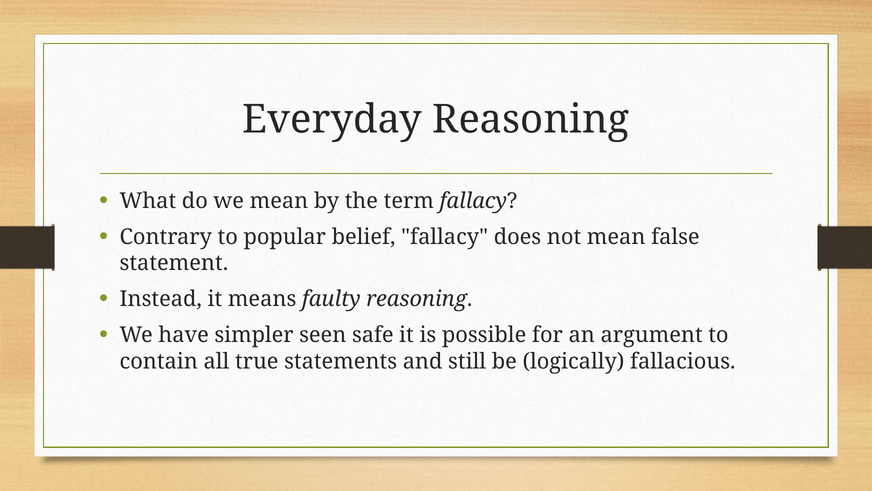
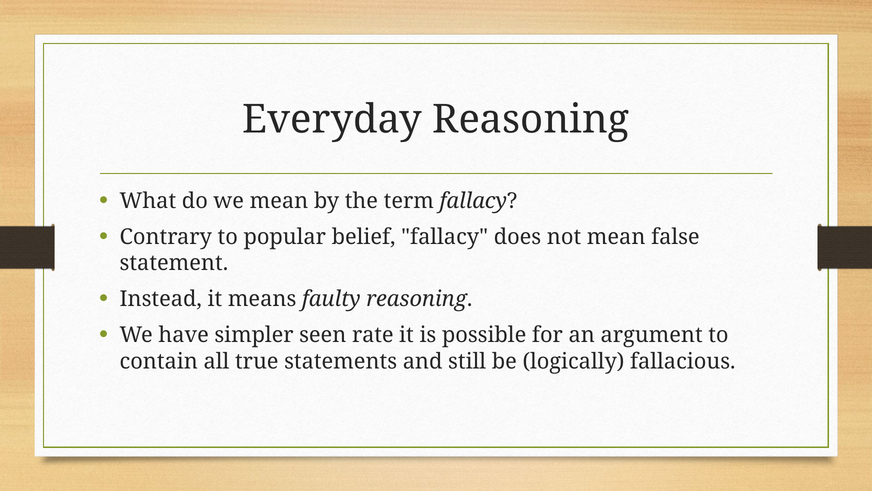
safe: safe -> rate
